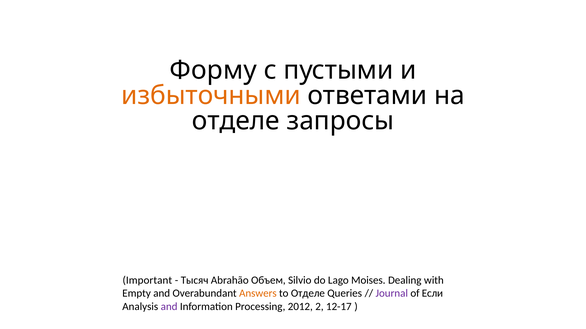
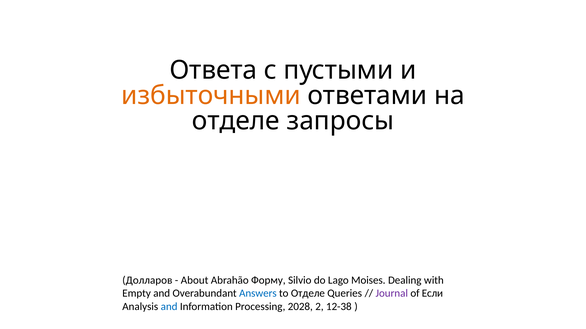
Форму: Форму -> Ответа
Important: Important -> Долларов
Тысяч: Тысяч -> About
Объем: Объем -> Форму
Answers colour: orange -> blue
and at (169, 307) colour: purple -> blue
2012: 2012 -> 2028
12-17: 12-17 -> 12-38
